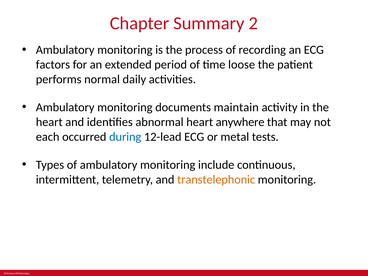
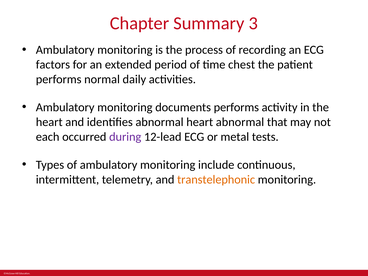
2: 2 -> 3
loose: loose -> chest
documents maintain: maintain -> performs
heart anywhere: anywhere -> abnormal
during colour: blue -> purple
